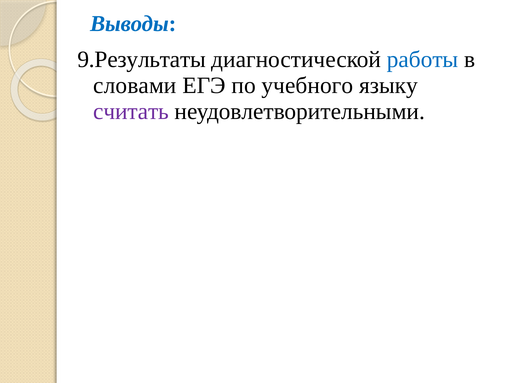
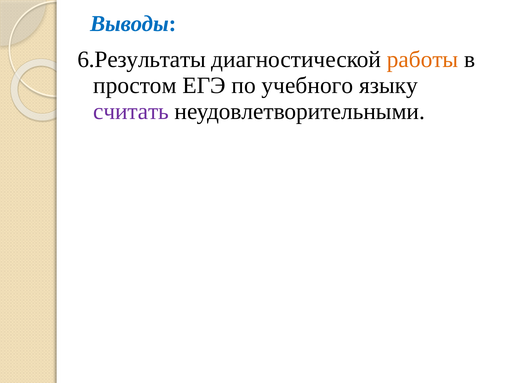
9.Результаты: 9.Результаты -> 6.Результаты
работы colour: blue -> orange
словами: словами -> простом
